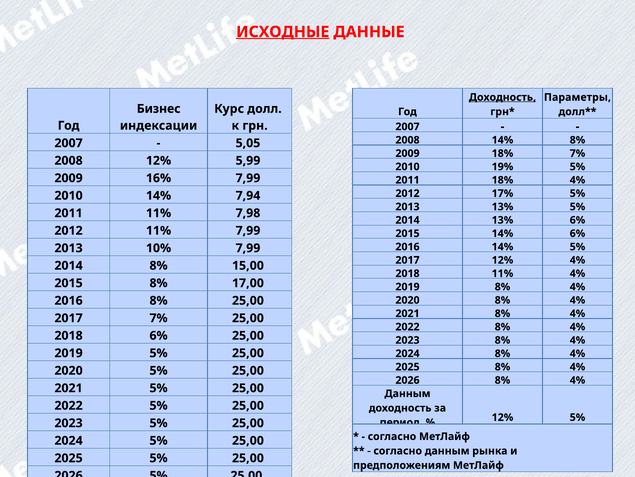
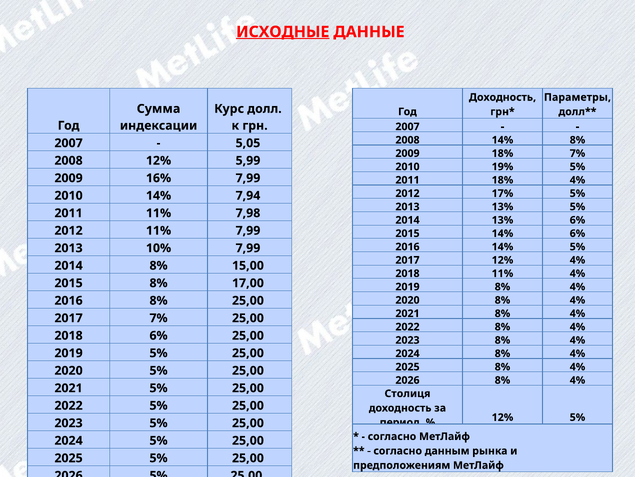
Доходность at (502, 97) underline: present -> none
Бизнес: Бизнес -> Сумма
Данным at (408, 393): Данным -> Столиця
